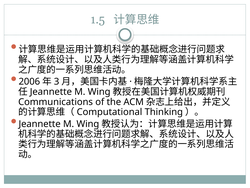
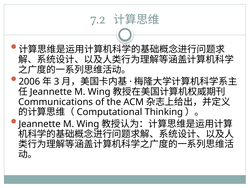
1.5: 1.5 -> 7.2
